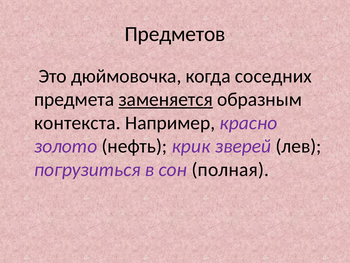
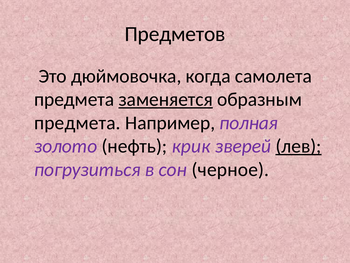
соседних: соседних -> самолета
контекста at (77, 123): контекста -> предмета
красно: красно -> полная
лев underline: none -> present
полная: полная -> черное
